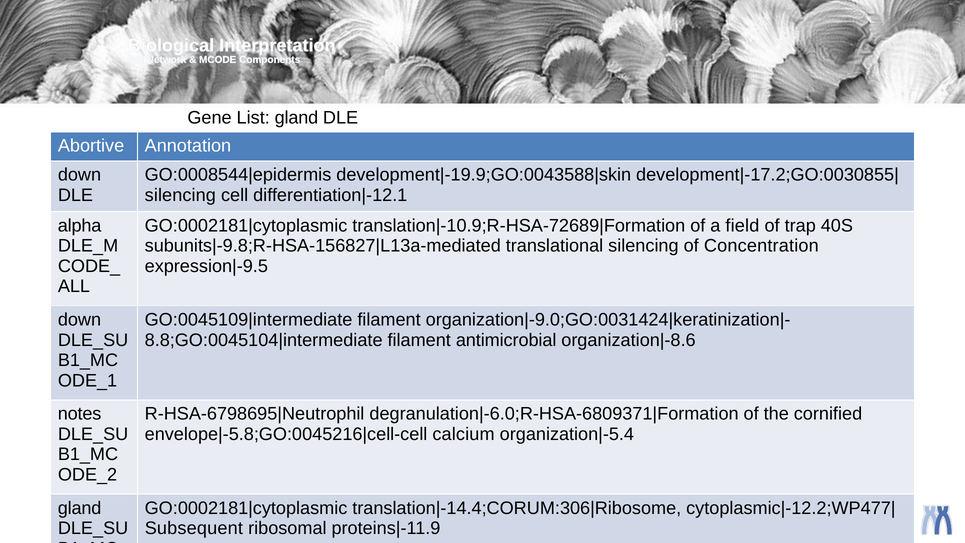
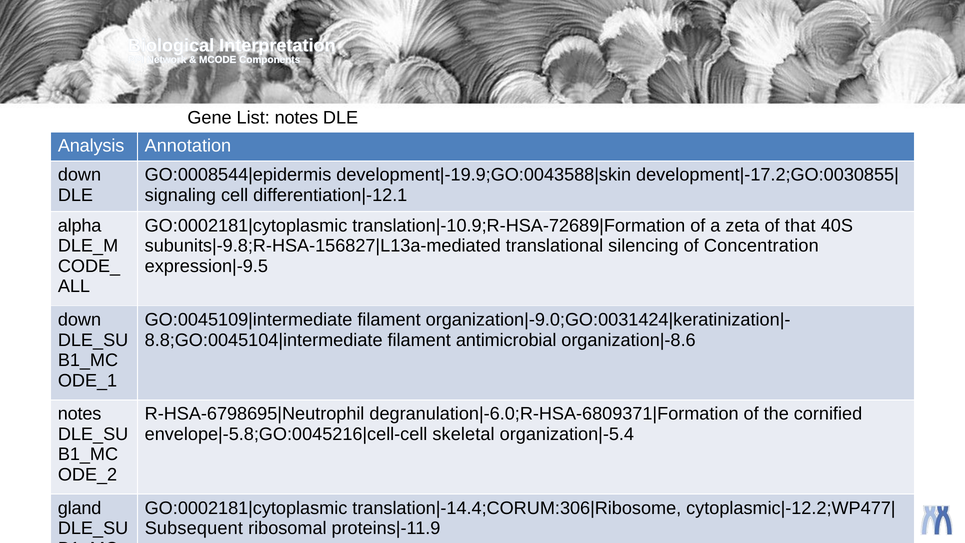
List gland: gland -> notes
Abortive at (91, 146): Abortive -> Analysis
silencing at (180, 195): silencing -> signaling
field: field -> zeta
trap: trap -> that
calcium at (464, 434): calcium -> skeletal
